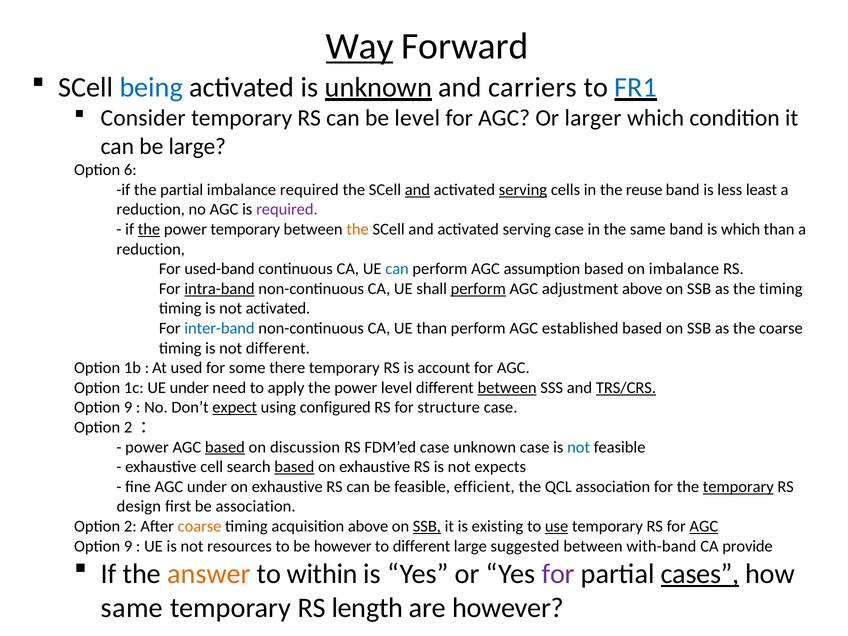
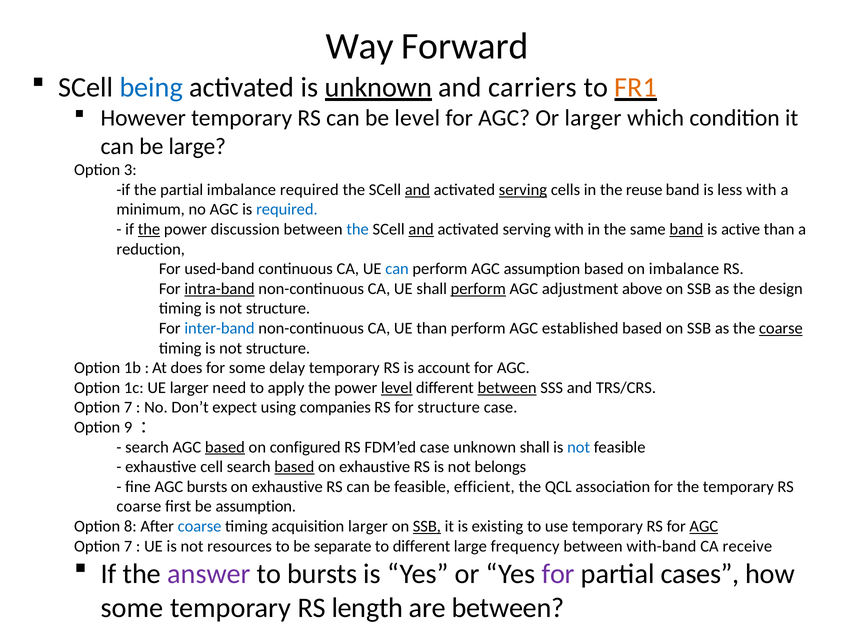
Way underline: present -> none
FR1 colour: blue -> orange
Consider: Consider -> However
6: 6 -> 3
less least: least -> with
reduction at (151, 209): reduction -> minimum
required at (287, 209) colour: purple -> blue
power temporary: temporary -> discussion
the at (358, 229) colour: orange -> blue
and at (421, 229) underline: none -> present
serving case: case -> with
band at (686, 229) underline: none -> present
is which: which -> active
the timing: timing -> design
activated at (278, 308): activated -> structure
coarse at (781, 328) underline: none -> present
different at (278, 348): different -> structure
used: used -> does
there: there -> delay
UE under: under -> larger
level at (397, 388) underline: none -> present
TRS/CRS underline: present -> none
9 at (128, 407): 9 -> 7
expect underline: present -> none
configured: configured -> companies
2 at (128, 427): 2 -> 9
power at (147, 447): power -> search
discussion: discussion -> configured
unknown case: case -> shall
expects: expects -> belongs
AGC under: under -> bursts
temporary at (738, 487) underline: present -> none
design at (139, 506): design -> coarse
be association: association -> assumption
2 at (130, 526): 2 -> 8
coarse at (200, 526) colour: orange -> blue
acquisition above: above -> larger
use underline: present -> none
9 at (128, 546): 9 -> 7
be however: however -> separate
suggested: suggested -> frequency
provide: provide -> receive
answer colour: orange -> purple
to within: within -> bursts
cases underline: present -> none
same at (132, 608): same -> some
are however: however -> between
